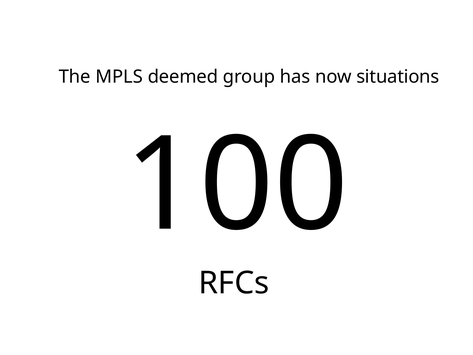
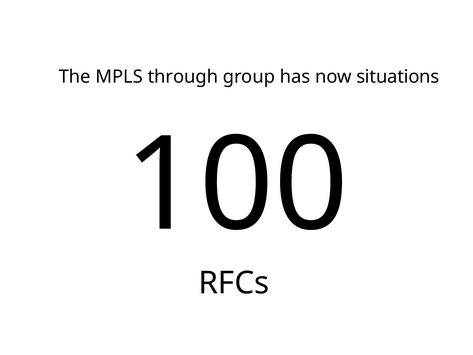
deemed: deemed -> through
